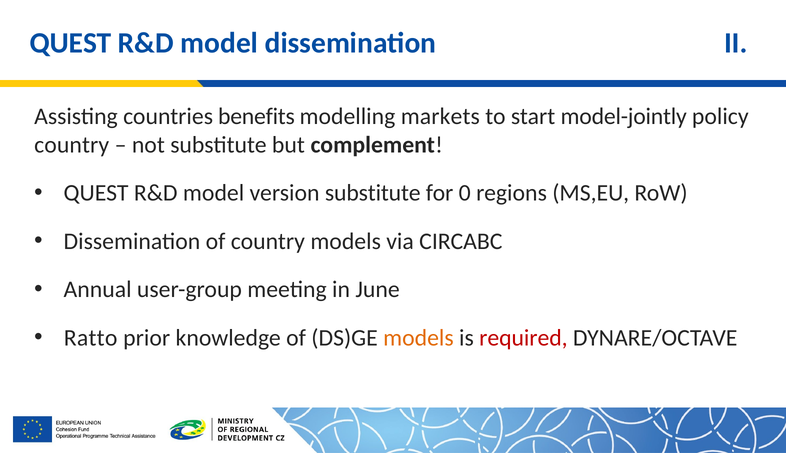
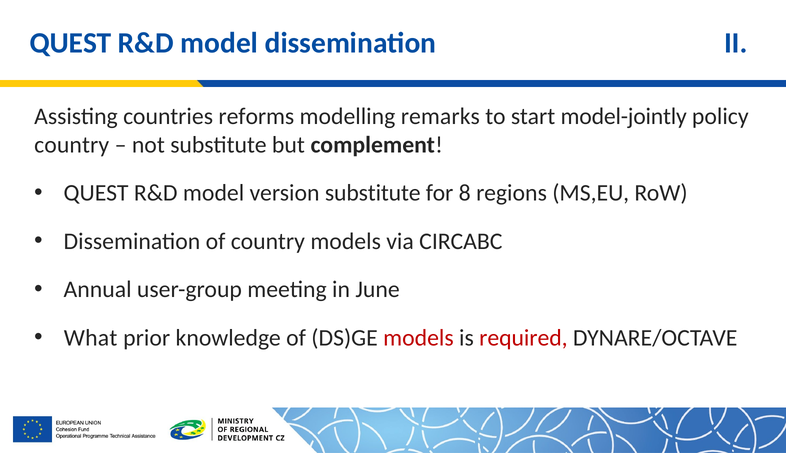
benefits: benefits -> reforms
markets: markets -> remarks
0: 0 -> 8
Ratto: Ratto -> What
models at (418, 338) colour: orange -> red
